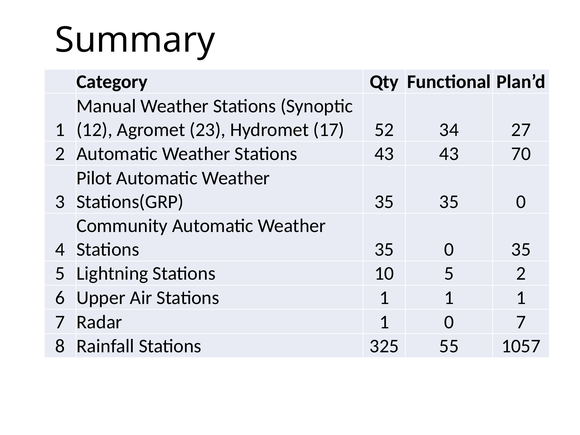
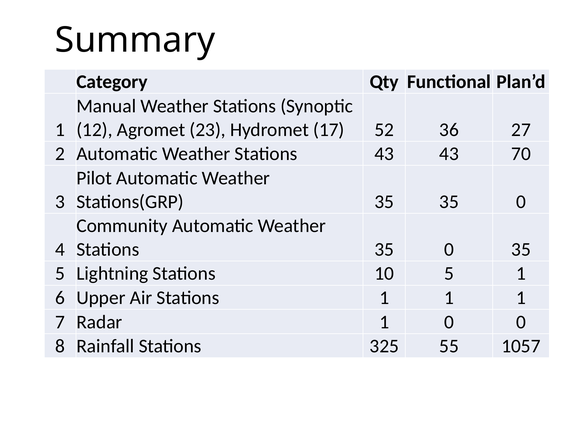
34: 34 -> 36
5 2: 2 -> 1
0 7: 7 -> 0
